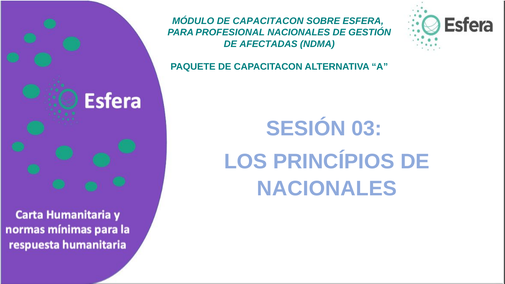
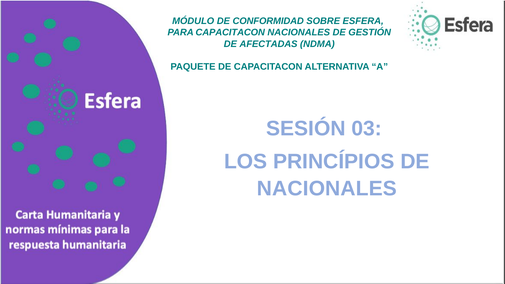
MÓDULO DE CAPACITACON: CAPACITACON -> CONFORMIDAD
PARA PROFESIONAL: PROFESIONAL -> CAPACITACON
